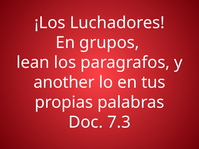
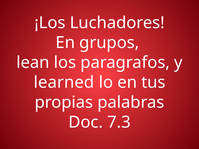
another: another -> learned
